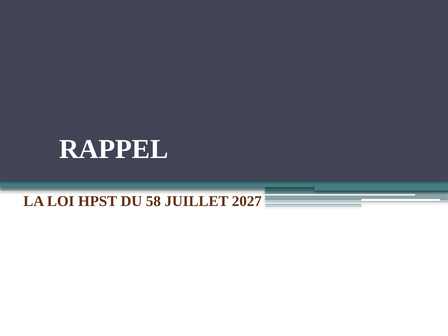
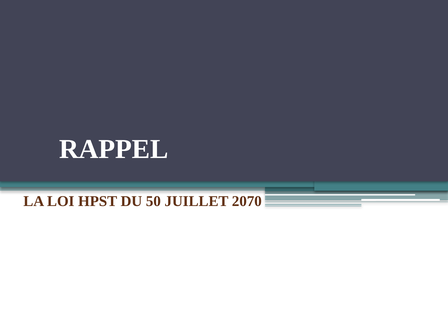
58: 58 -> 50
2027: 2027 -> 2070
